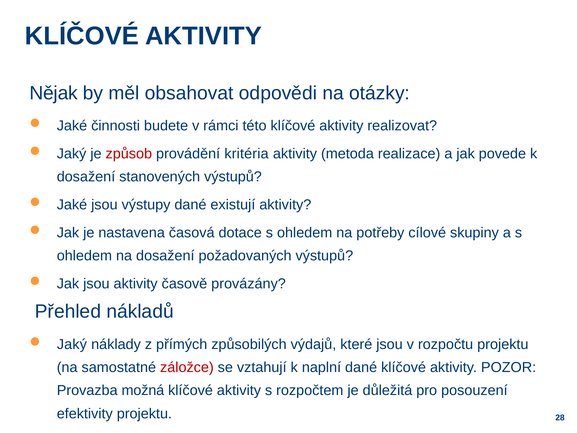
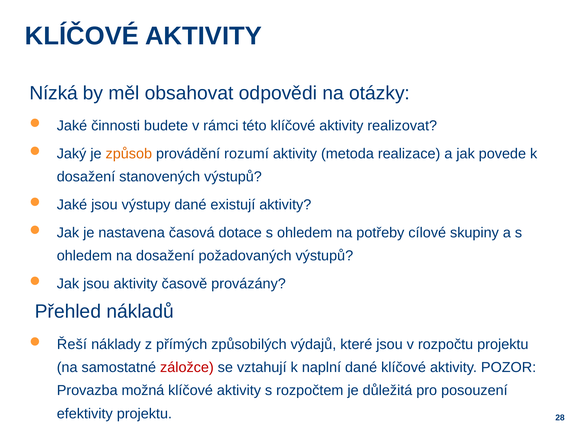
Nějak: Nějak -> Nízká
způsob colour: red -> orange
kritéria: kritéria -> rozumí
Jaký at (72, 344): Jaký -> Řeší
